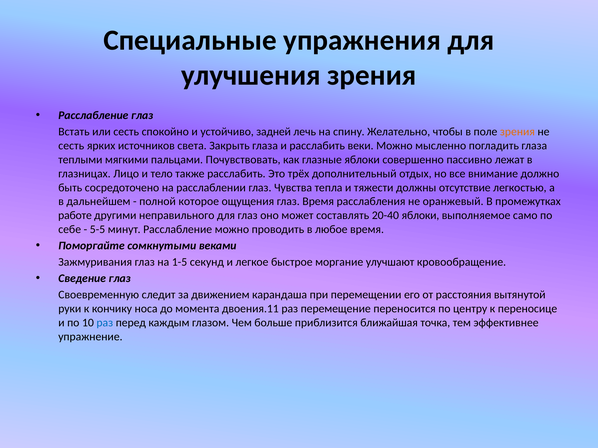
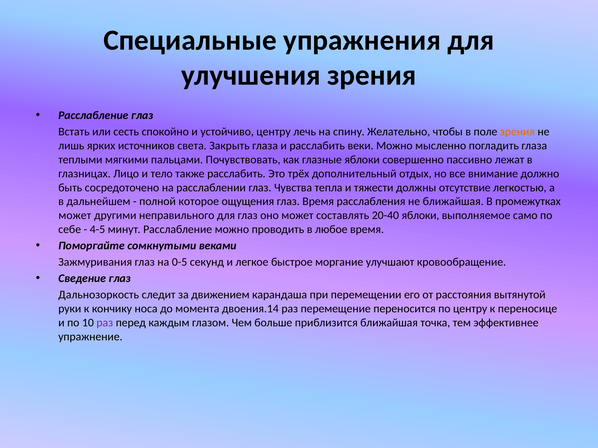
устойчиво задней: задней -> центру
сесть at (71, 146): сесть -> лишь
не оранжевый: оранжевый -> ближайшая
работе at (75, 216): работе -> может
5-5: 5-5 -> 4-5
1-5: 1-5 -> 0-5
Своевременную: Своевременную -> Дальнозоркость
двоения.11: двоения.11 -> двоения.14
раз at (105, 323) colour: blue -> purple
